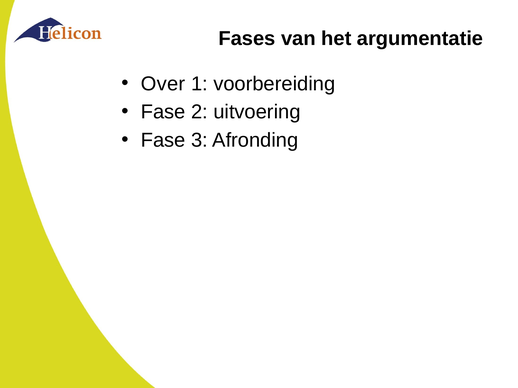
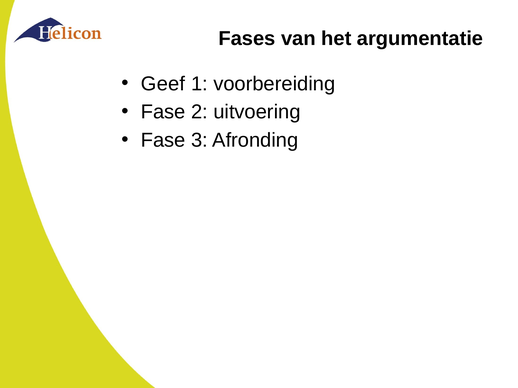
Over: Over -> Geef
